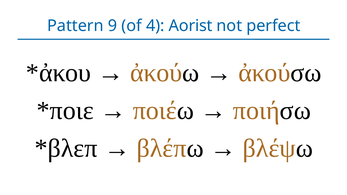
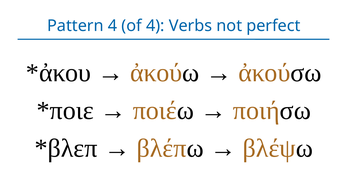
Pattern 9: 9 -> 4
Aorist: Aorist -> Verbs
